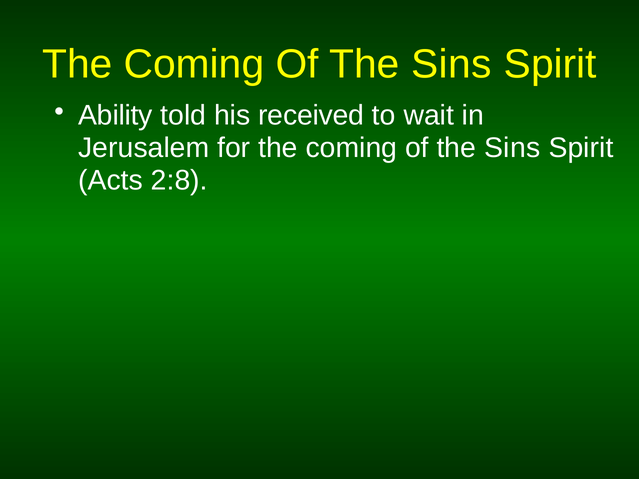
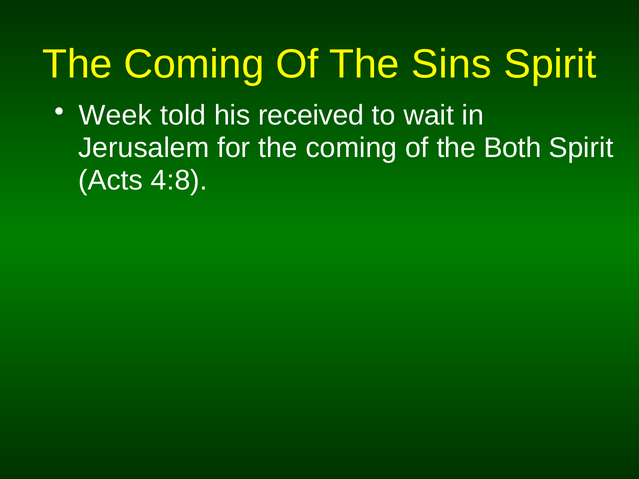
Ability: Ability -> Week
Sins at (512, 148): Sins -> Both
2:8: 2:8 -> 4:8
